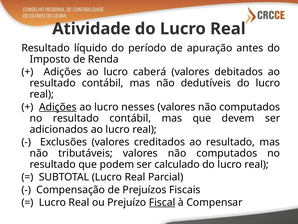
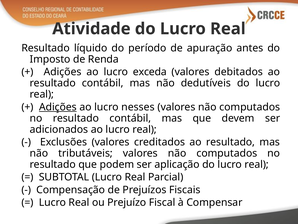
caberá: caberá -> exceda
calculado: calculado -> aplicação
Fiscal underline: present -> none
